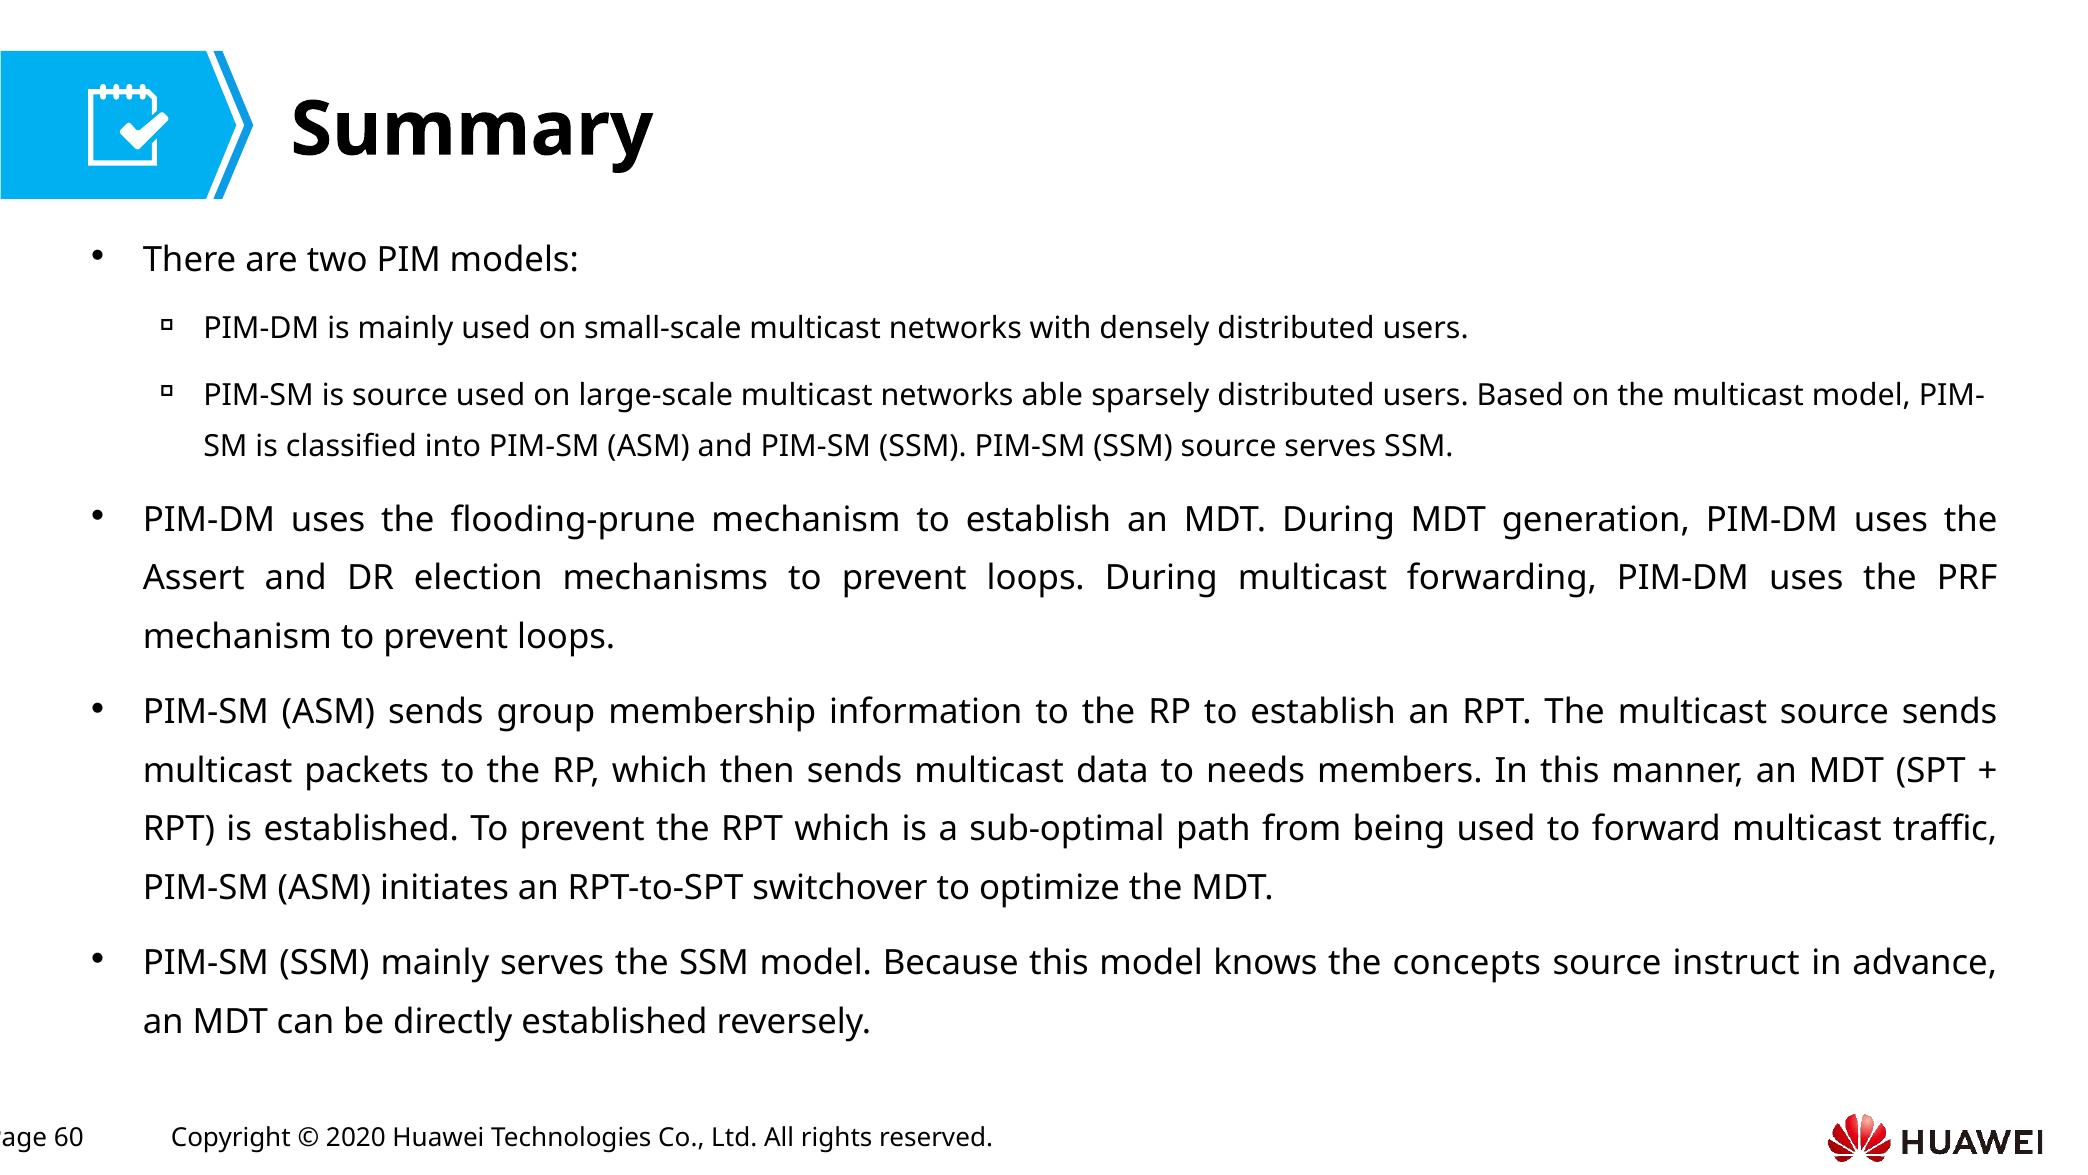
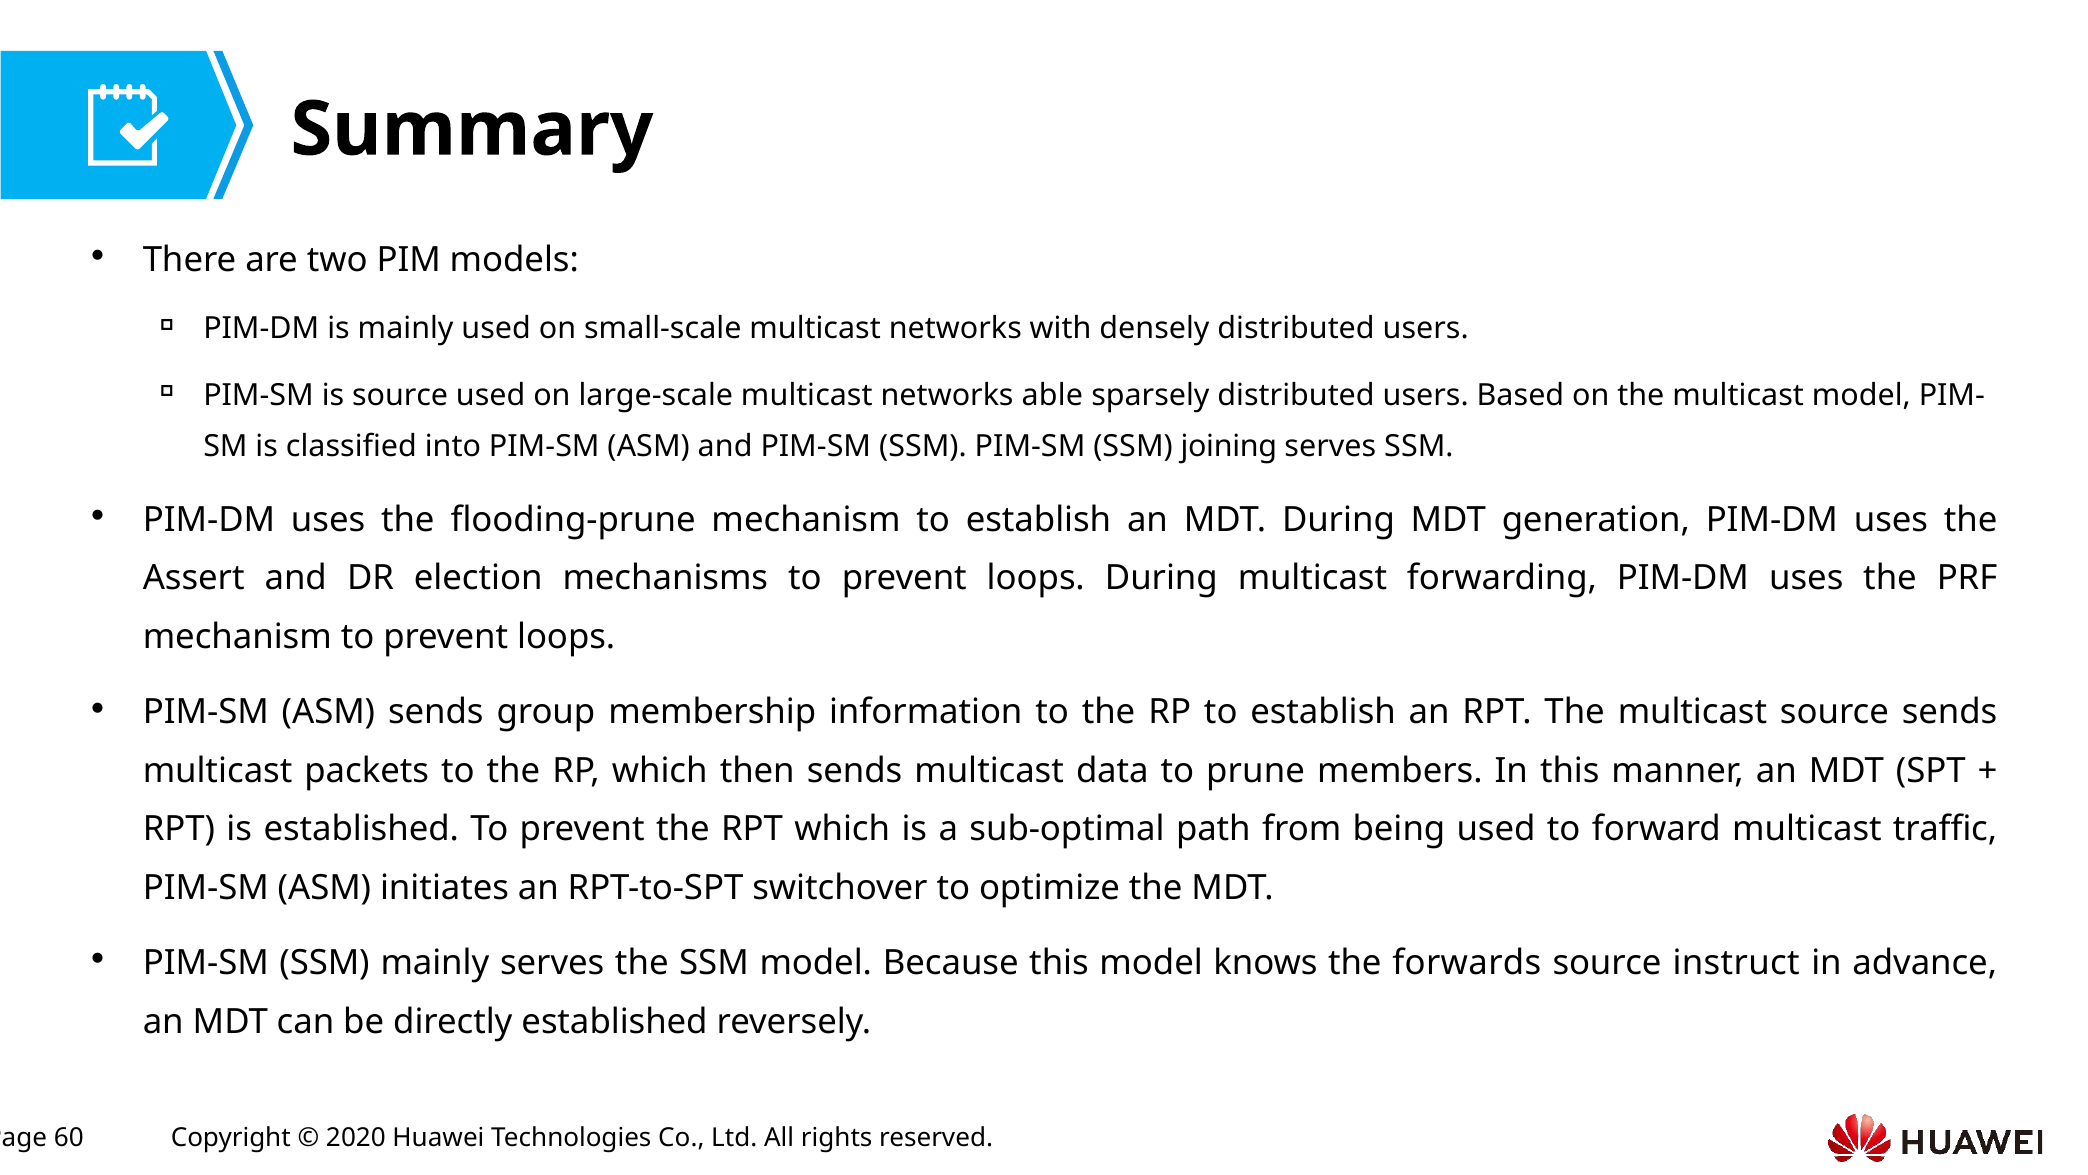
SSM source: source -> joining
needs: needs -> prune
concepts: concepts -> forwards
